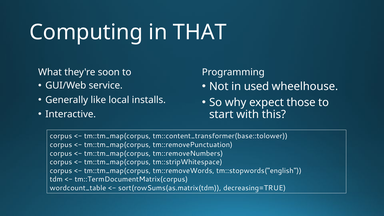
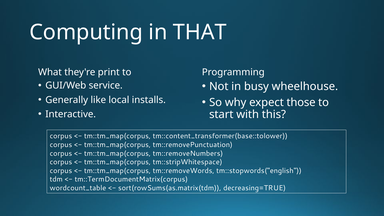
soon: soon -> print
used: used -> busy
